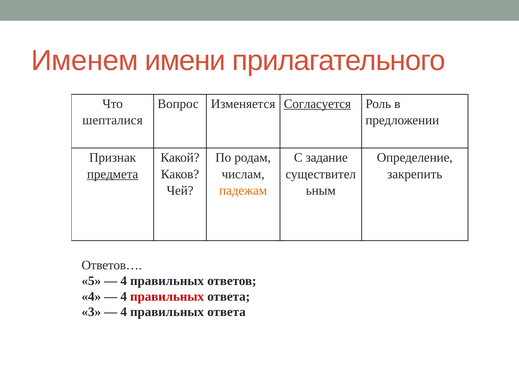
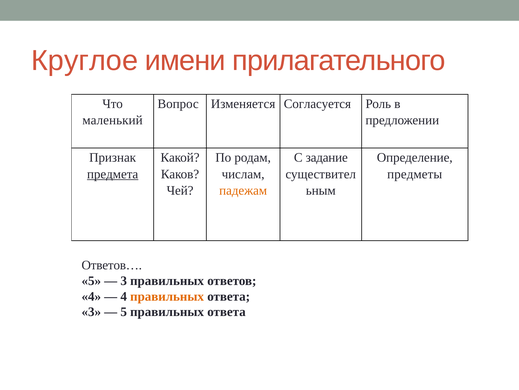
Именем: Именем -> Круглое
Согласуется underline: present -> none
шепталися: шепталися -> маленький
закрепить: закрепить -> предметы
4 at (124, 280): 4 -> 3
правильных at (167, 296) colour: red -> orange
4 at (124, 311): 4 -> 5
